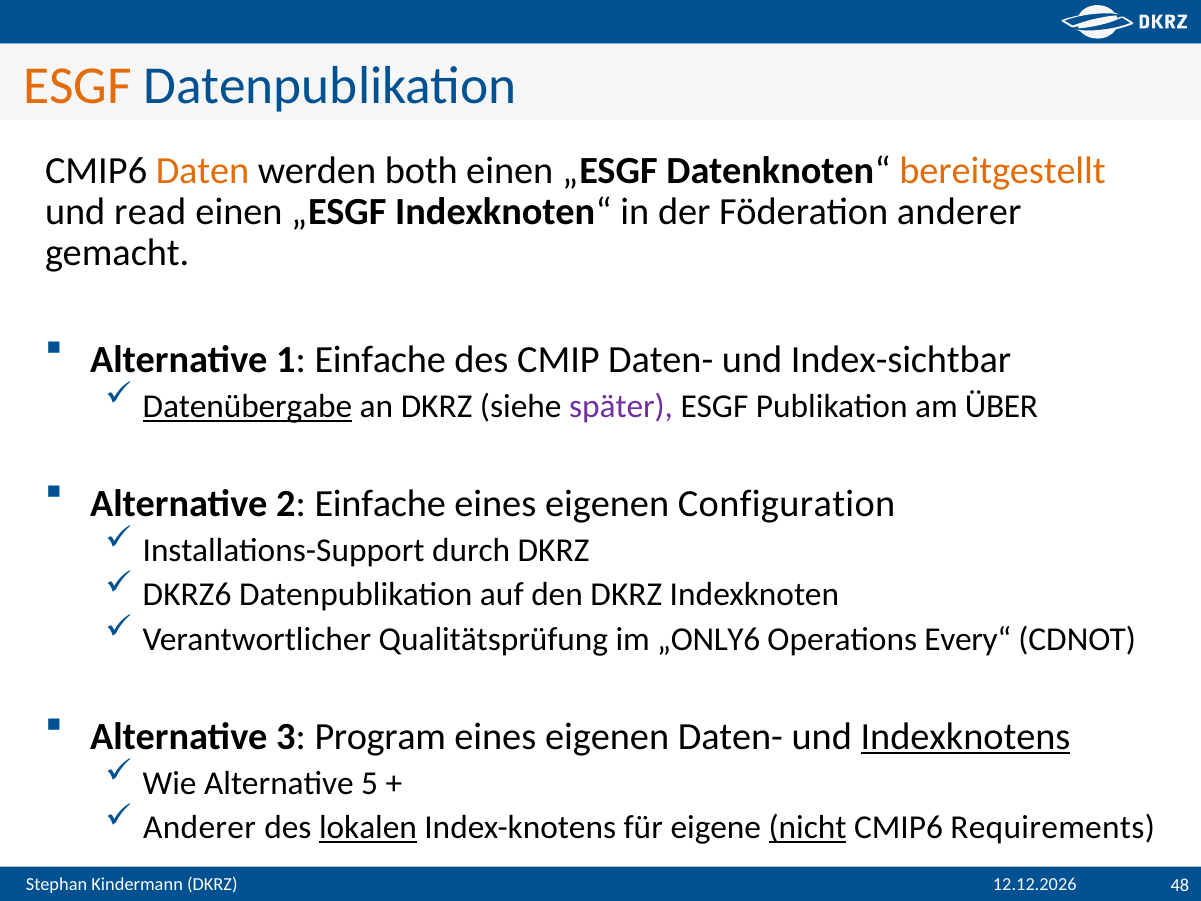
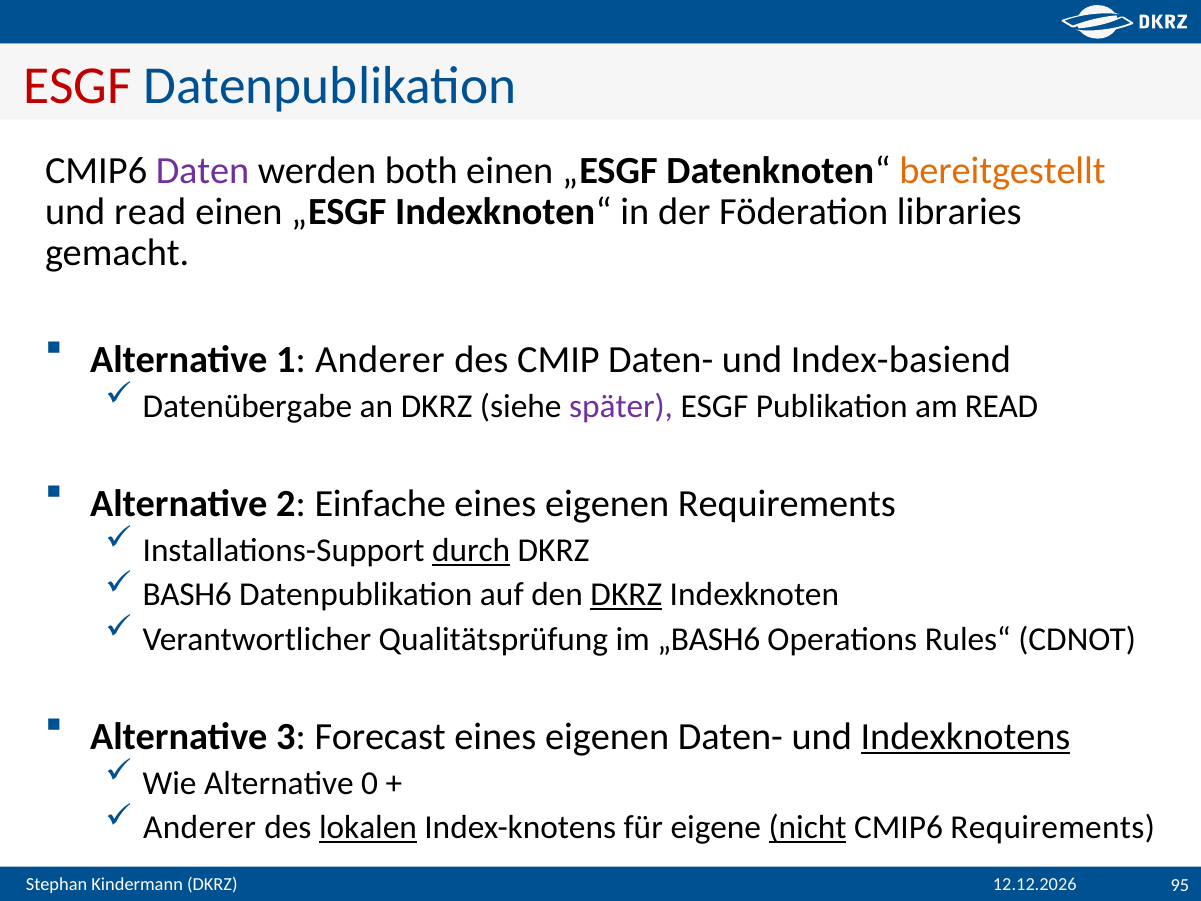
ESGF at (78, 85) colour: orange -> red
Daten colour: orange -> purple
Föderation anderer: anderer -> libraries
1 Einfache: Einfache -> Anderer
Index-sichtbar: Index-sichtbar -> Index-basiend
Datenübergabe underline: present -> none
am ÜBER: ÜBER -> READ
eigenen Configuration: Configuration -> Requirements
durch underline: none -> present
DKRZ6: DKRZ6 -> BASH6
DKRZ at (626, 595) underline: none -> present
„ONLY6: „ONLY6 -> „BASH6
Every“: Every“ -> Rules“
Program: Program -> Forecast
5: 5 -> 0
48: 48 -> 95
